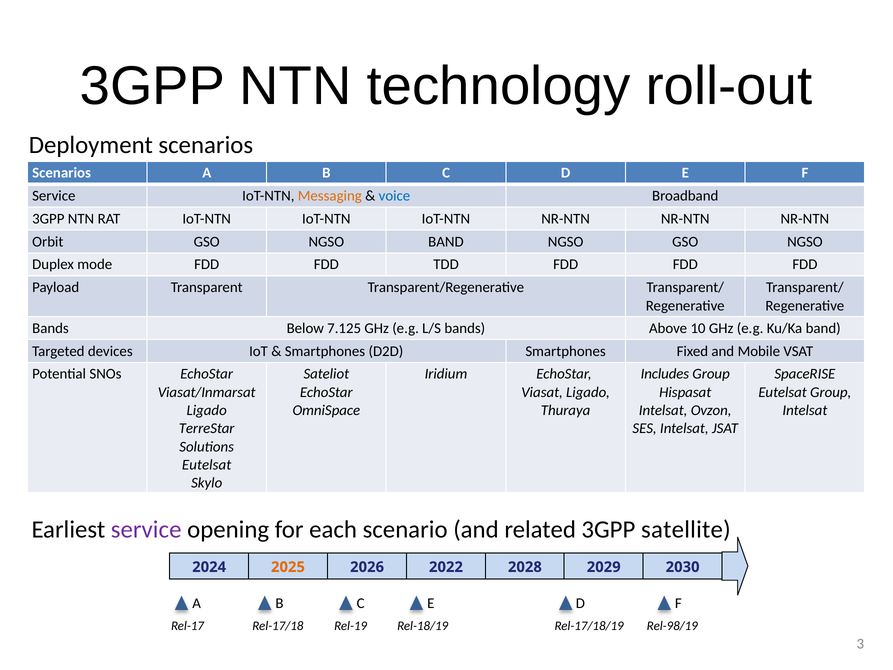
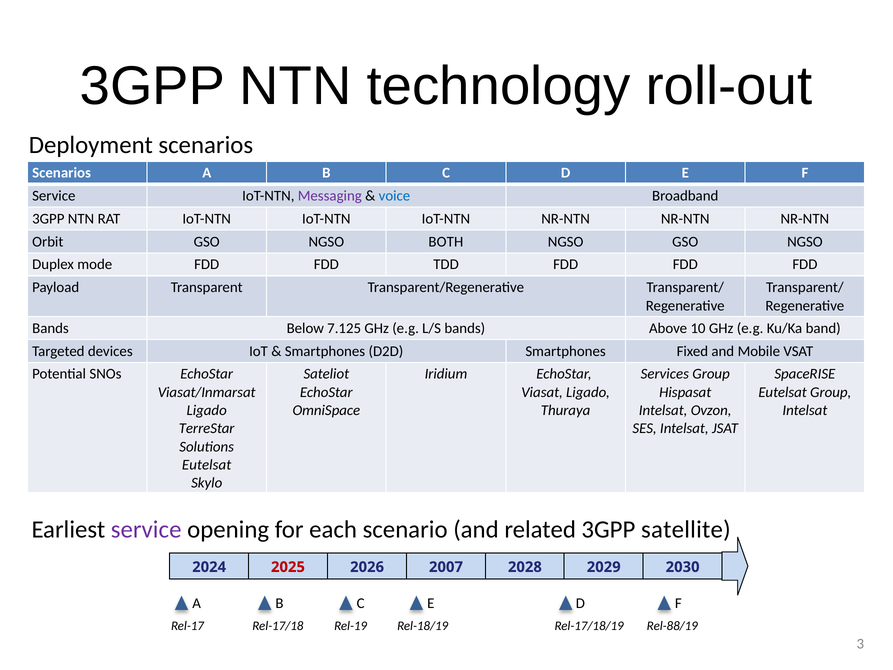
Messaging colour: orange -> purple
NGSO BAND: BAND -> BOTH
Includes: Includes -> Services
2025 colour: orange -> red
2022: 2022 -> 2007
Rel-98/19: Rel-98/19 -> Rel-88/19
